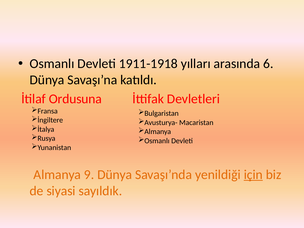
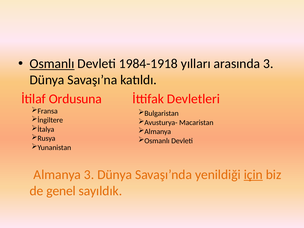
Osmanlı at (52, 64) underline: none -> present
1911-1918: 1911-1918 -> 1984-1918
arasında 6: 6 -> 3
Almanya 9: 9 -> 3
siyasi: siyasi -> genel
